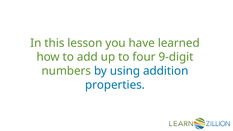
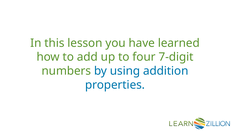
9-digit: 9-digit -> 7-digit
